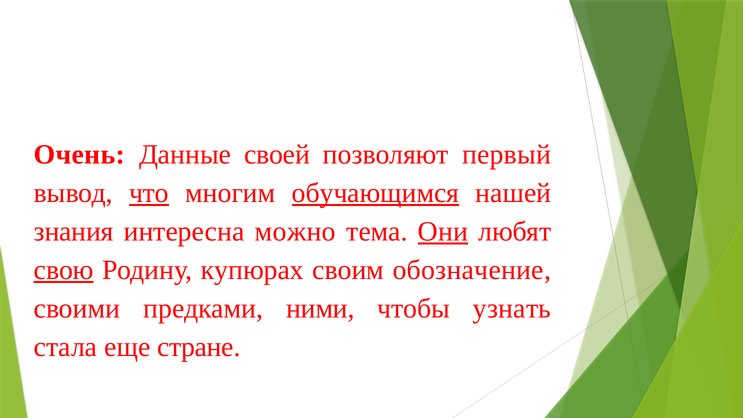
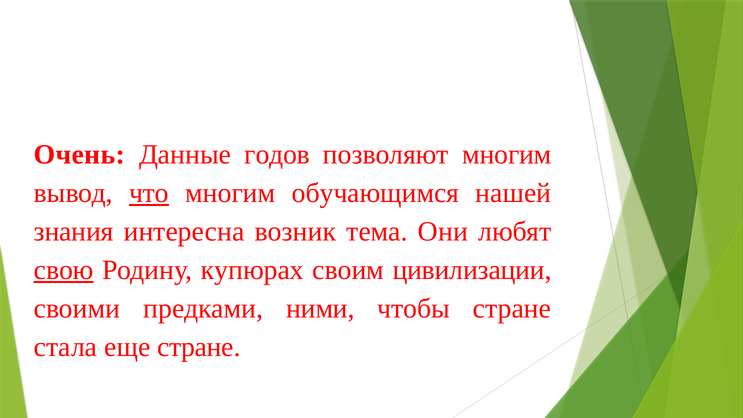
своей: своей -> годов
позволяют первый: первый -> многим
обучающимся underline: present -> none
можно: можно -> возник
Они underline: present -> none
обозначение: обозначение -> цивилизации
чтобы узнать: узнать -> стране
